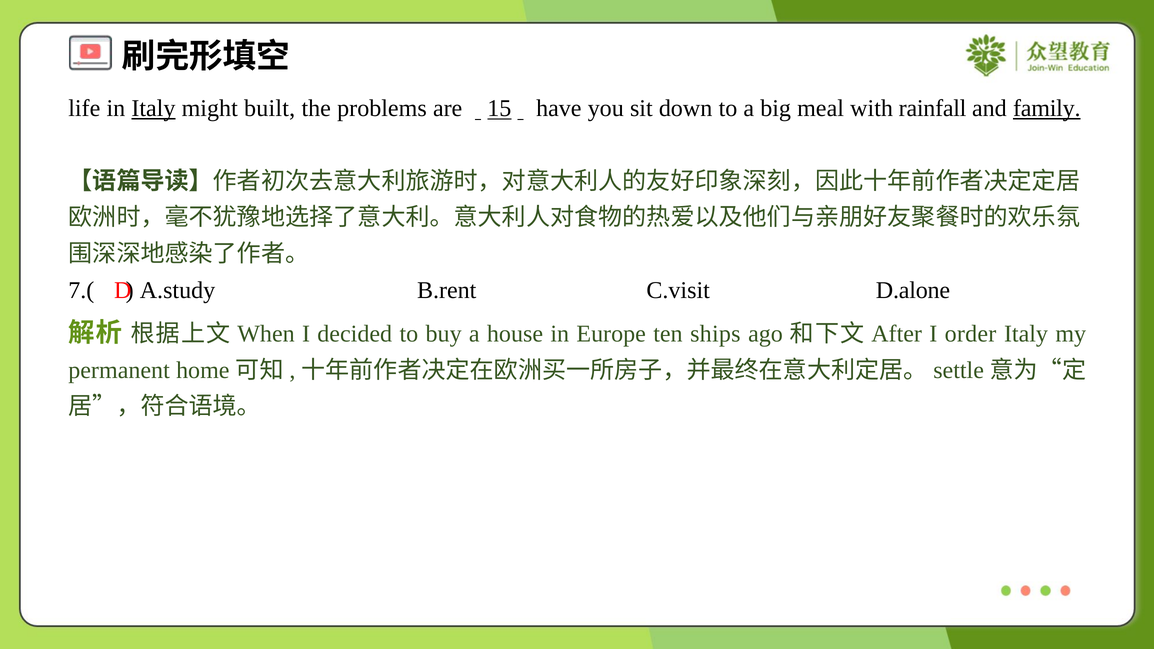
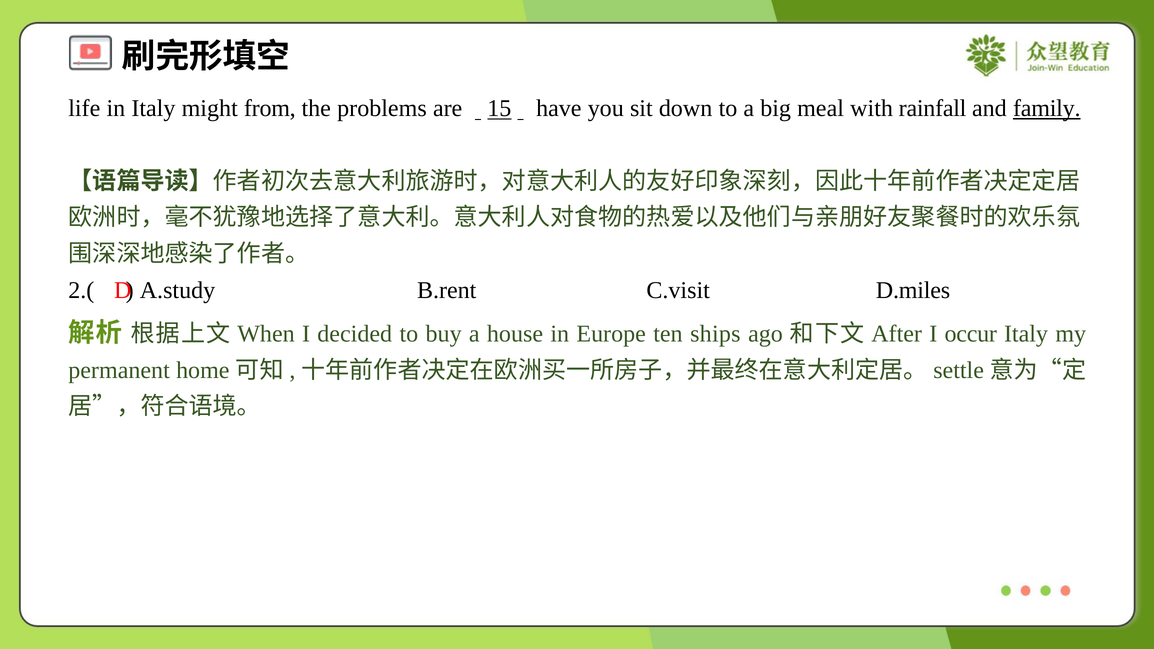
Italy at (153, 108) underline: present -> none
built: built -> from
7.(: 7.( -> 2.(
D.alone: D.alone -> D.miles
order: order -> occur
